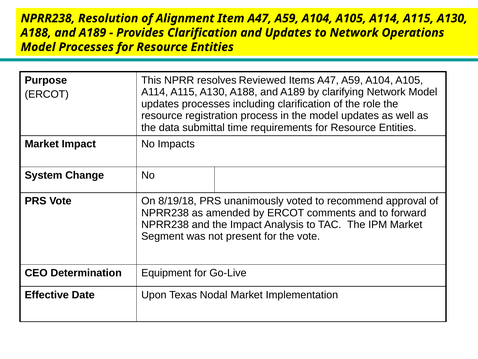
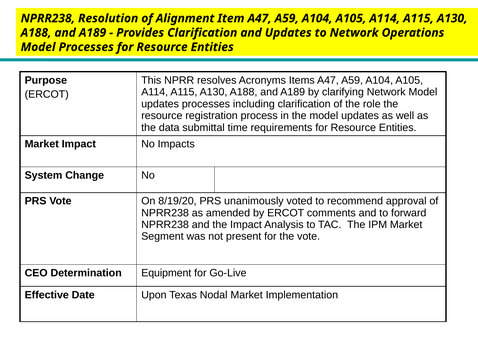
Reviewed: Reviewed -> Acronyms
8/19/18: 8/19/18 -> 8/19/20
